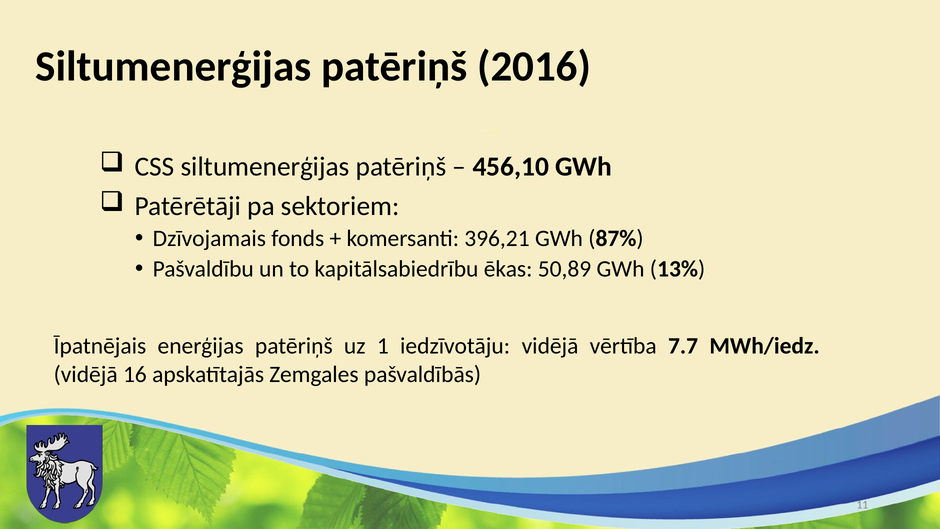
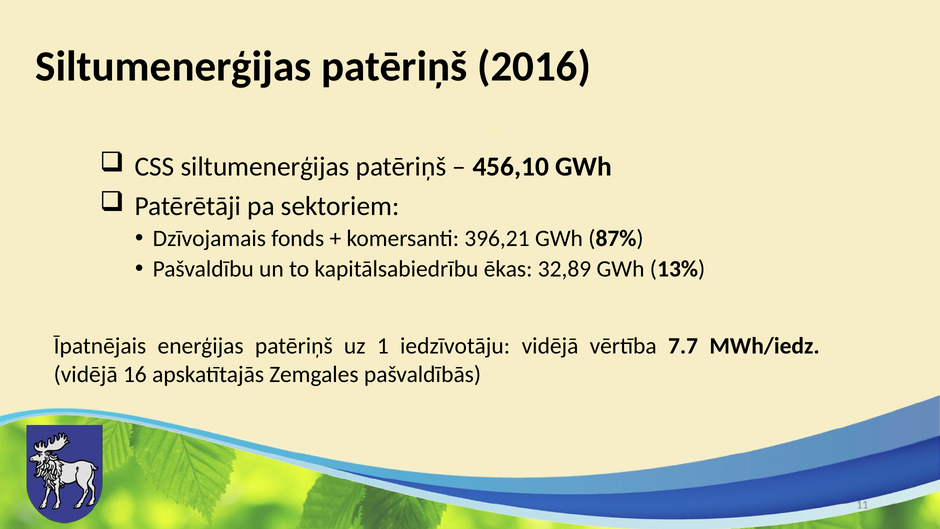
50,89: 50,89 -> 32,89
